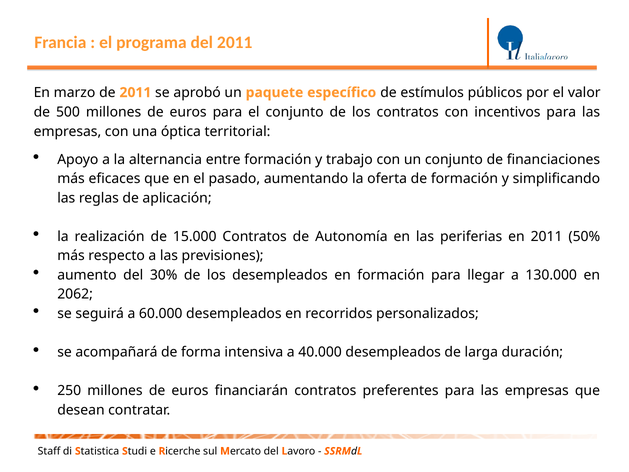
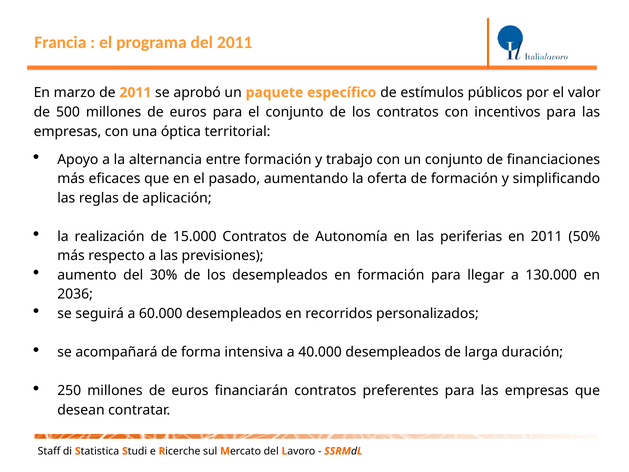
2062: 2062 -> 2036
